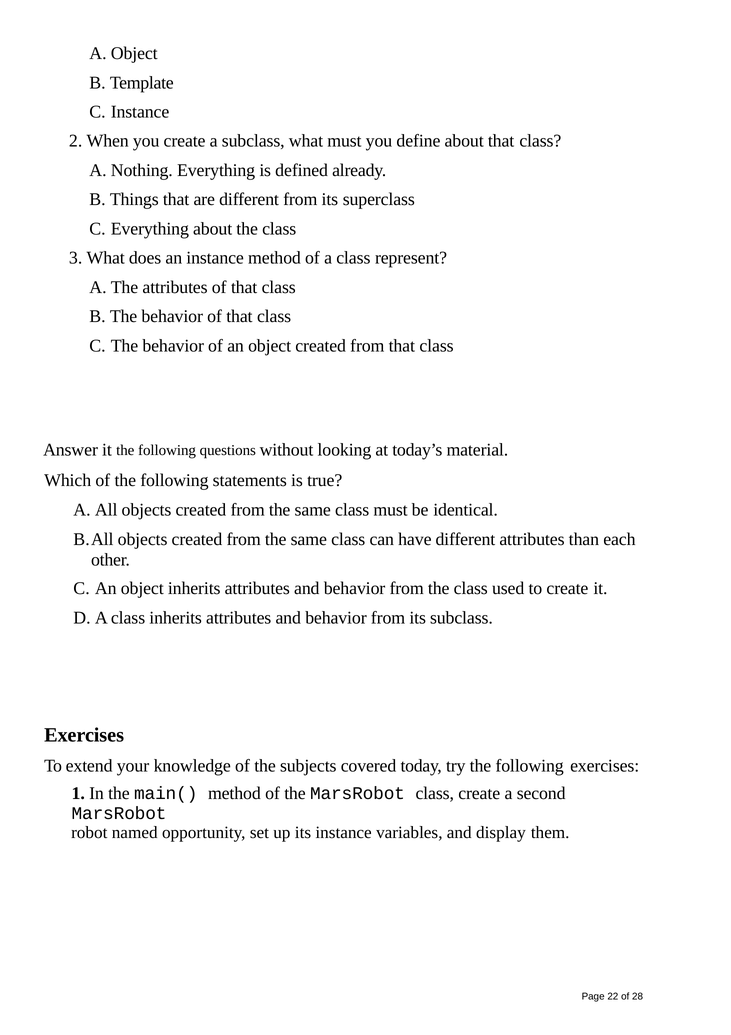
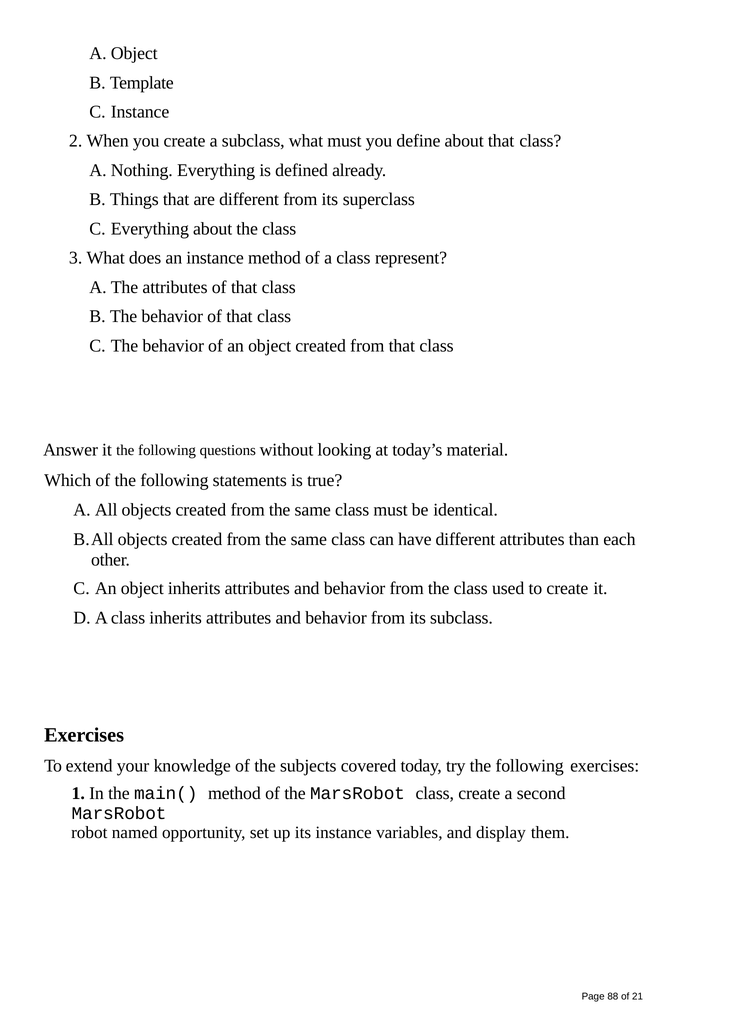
22: 22 -> 88
28: 28 -> 21
